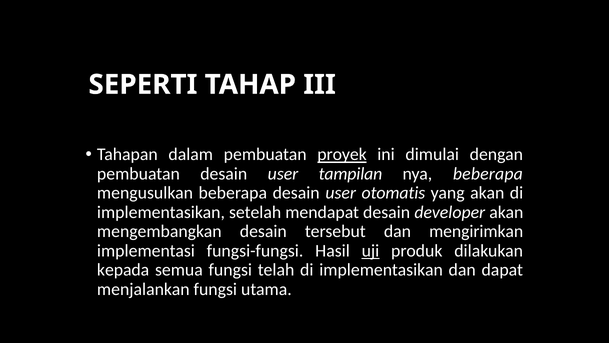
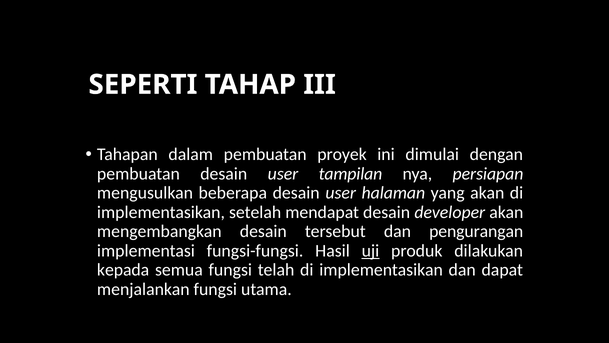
proyek underline: present -> none
nya beberapa: beberapa -> persiapan
otomatis: otomatis -> halaman
mengirimkan: mengirimkan -> pengurangan
